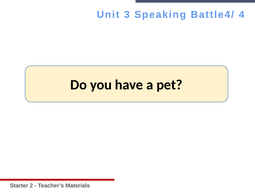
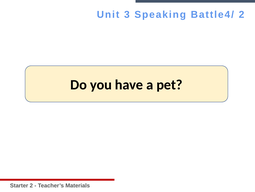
Battle4/ 4: 4 -> 2
